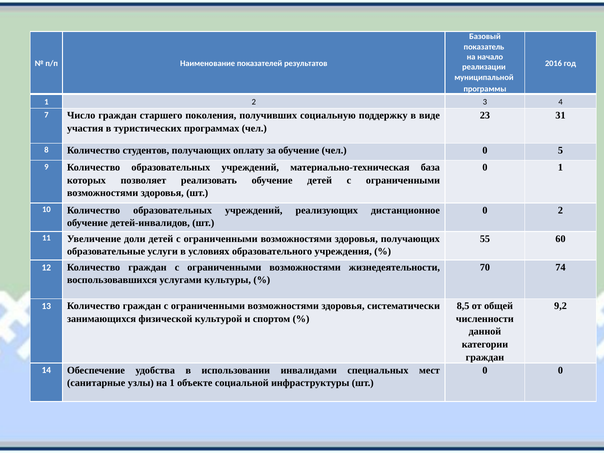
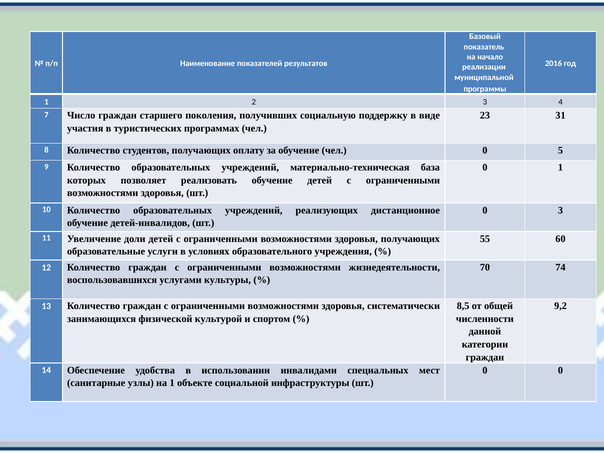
0 2: 2 -> 3
